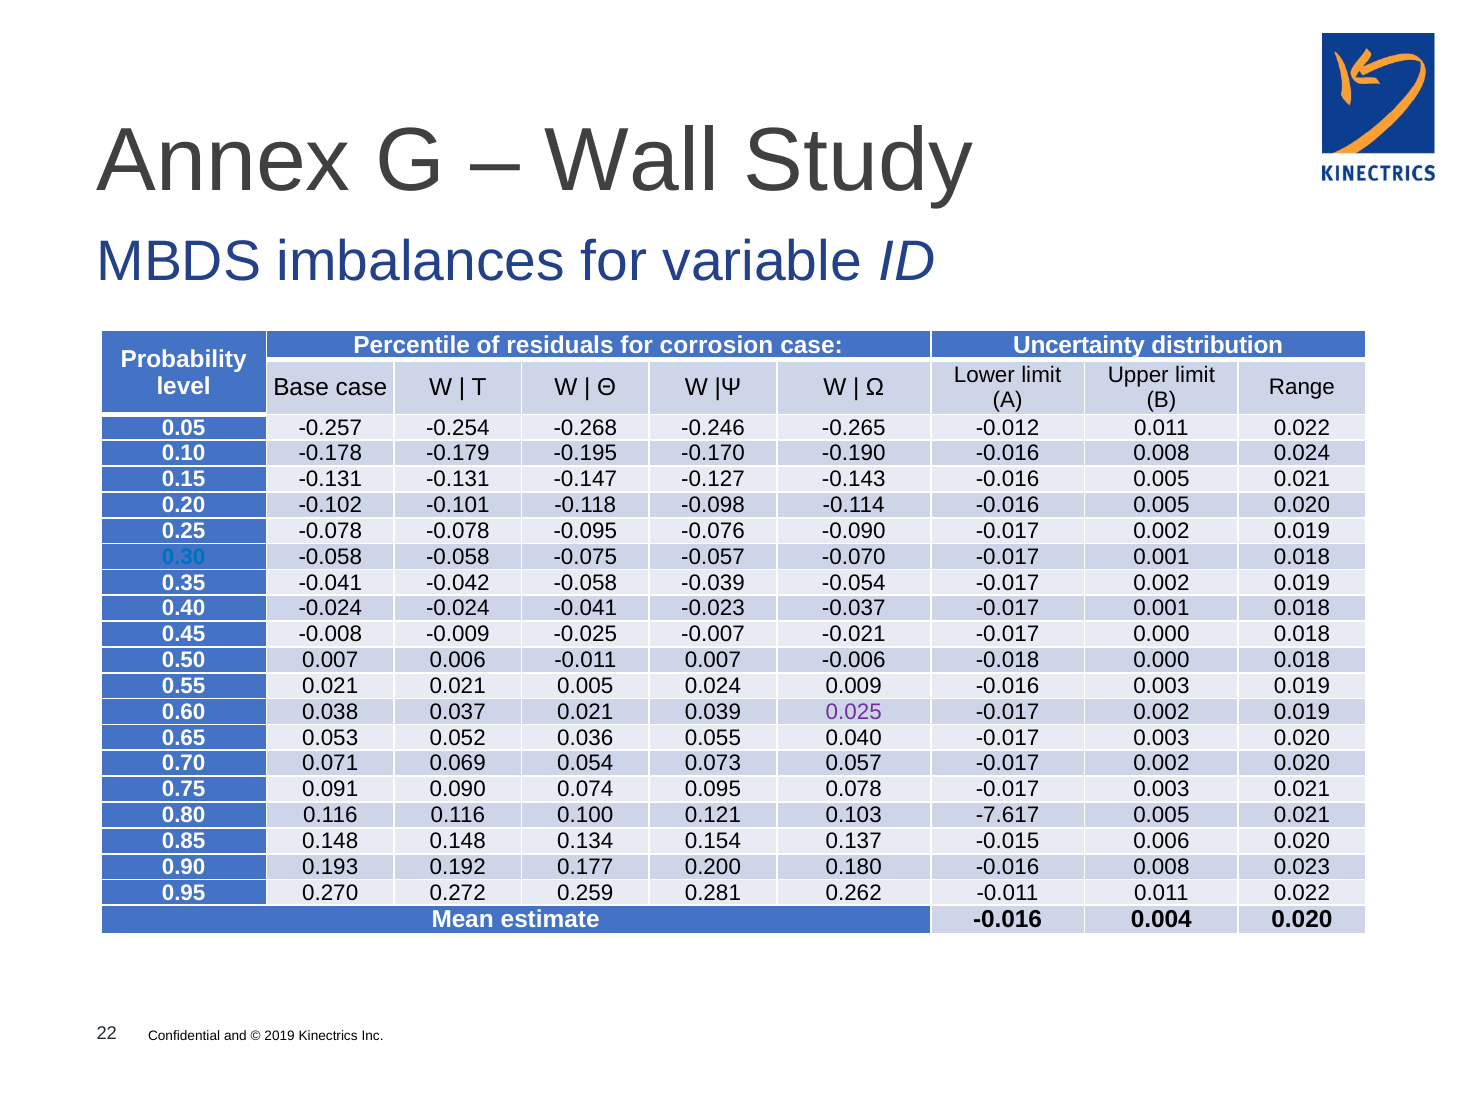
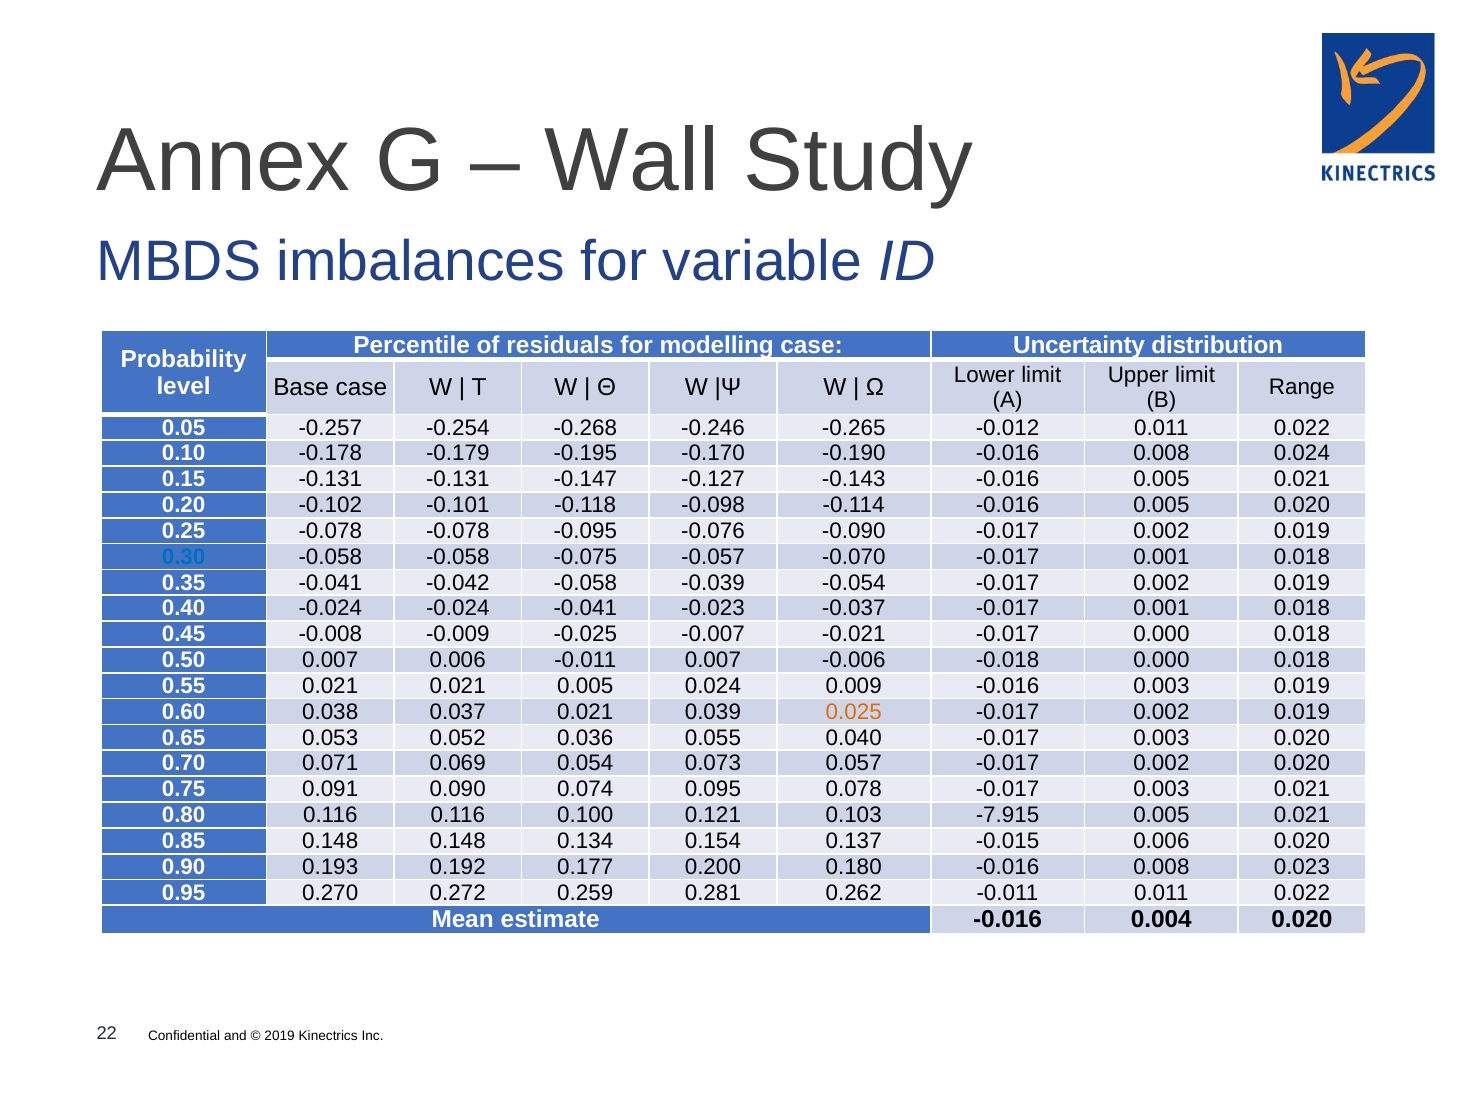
corrosion: corrosion -> modelling
0.025 colour: purple -> orange
-7.617: -7.617 -> -7.915
